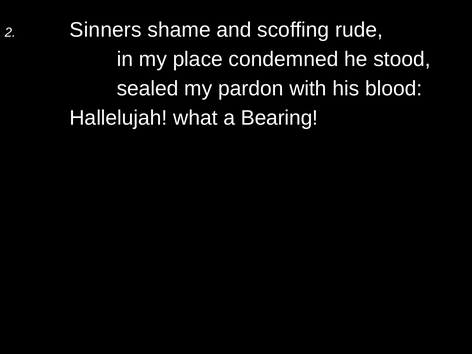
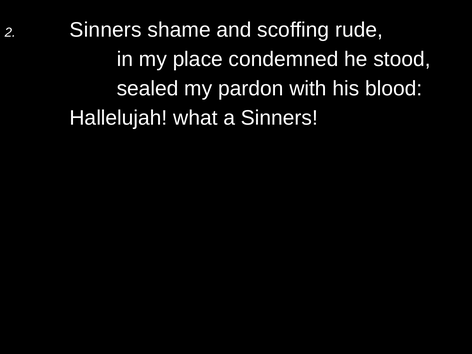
a Bearing: Bearing -> Sinners
